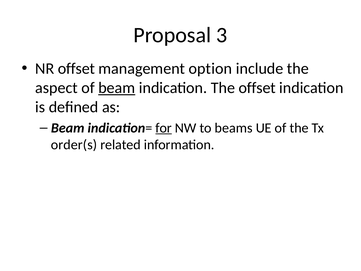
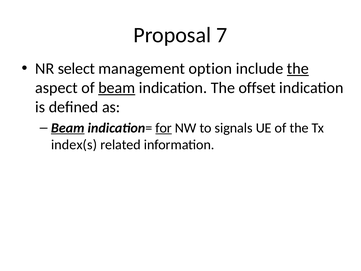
3: 3 -> 7
NR offset: offset -> select
the at (298, 69) underline: none -> present
Beam at (68, 128) underline: none -> present
beams: beams -> signals
order(s: order(s -> index(s
